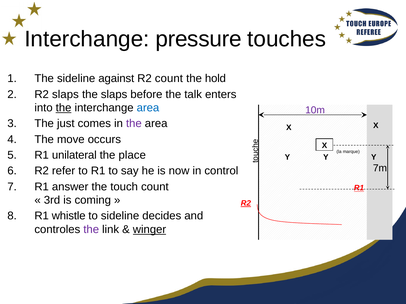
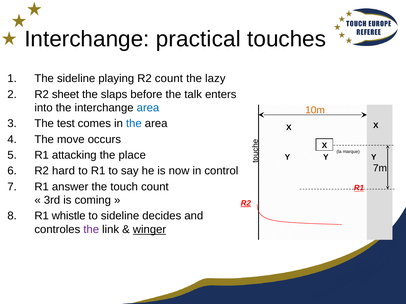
pressure: pressure -> practical
against: against -> playing
hold: hold -> lazy
R2 slaps: slaps -> sheet
the at (64, 108) underline: present -> none
10m colour: purple -> orange
just: just -> test
the at (134, 124) colour: purple -> blue
unilateral: unilateral -> attacking
refer: refer -> hard
